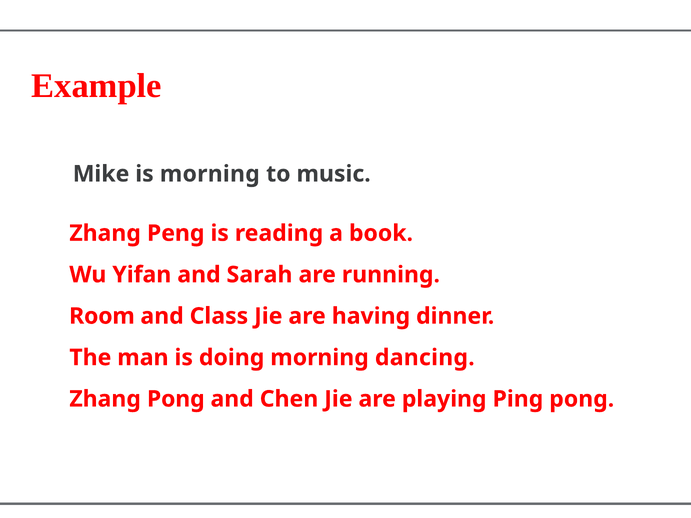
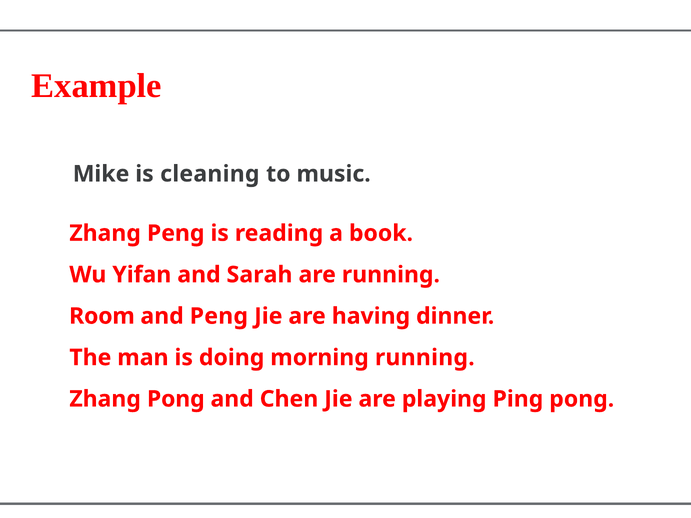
is morning: morning -> cleaning
and Class: Class -> Peng
morning dancing: dancing -> running
